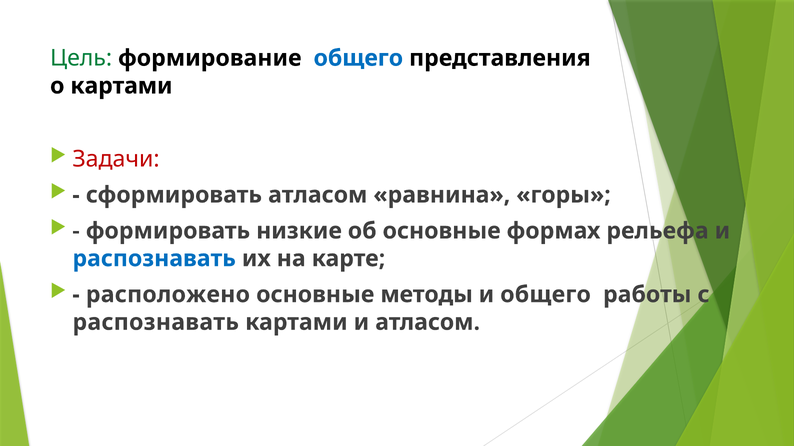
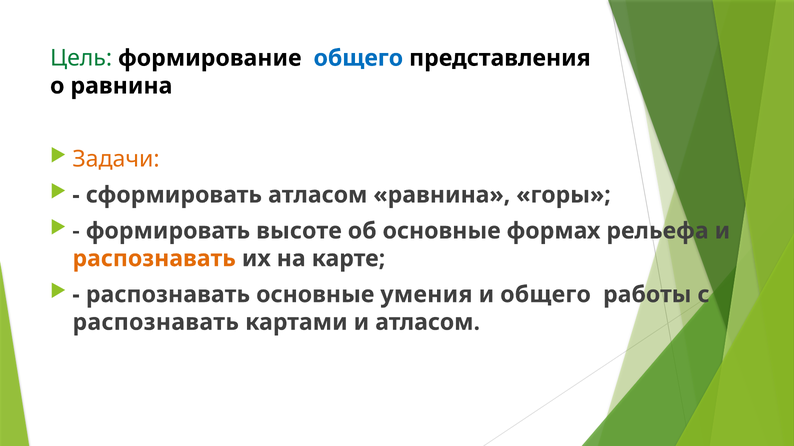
о картами: картами -> равнина
Задачи colour: red -> orange
низкие: низкие -> высоте
распознавать at (154, 259) colour: blue -> orange
расположено at (168, 295): расположено -> распознавать
методы: методы -> умения
